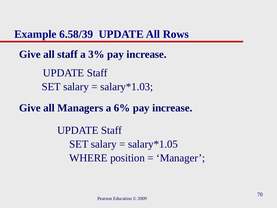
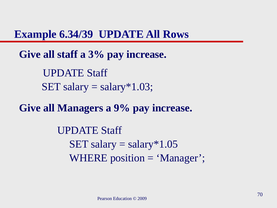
6.58/39: 6.58/39 -> 6.34/39
6%: 6% -> 9%
